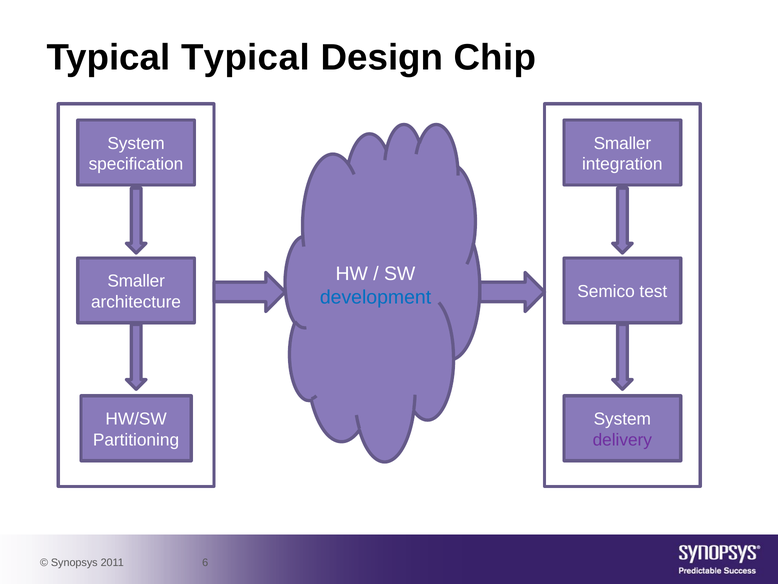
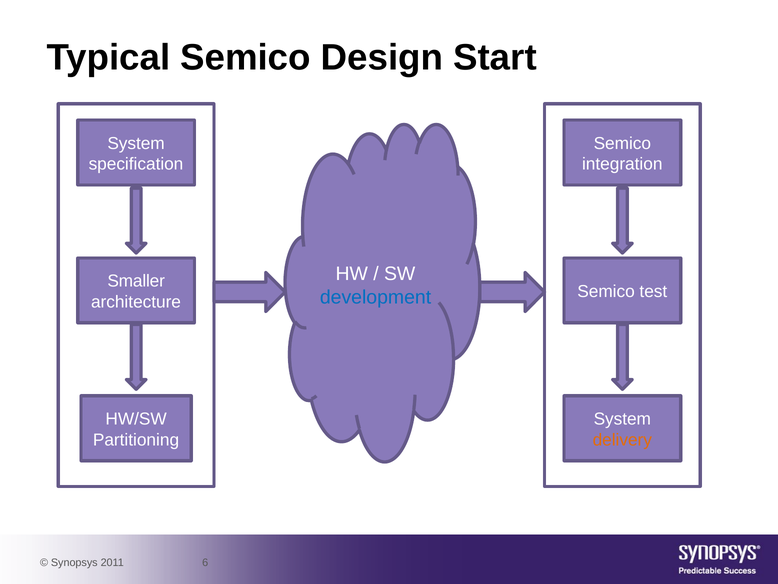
Typical Typical: Typical -> Semico
Chip: Chip -> Start
Smaller at (622, 143): Smaller -> Semico
delivery colour: purple -> orange
